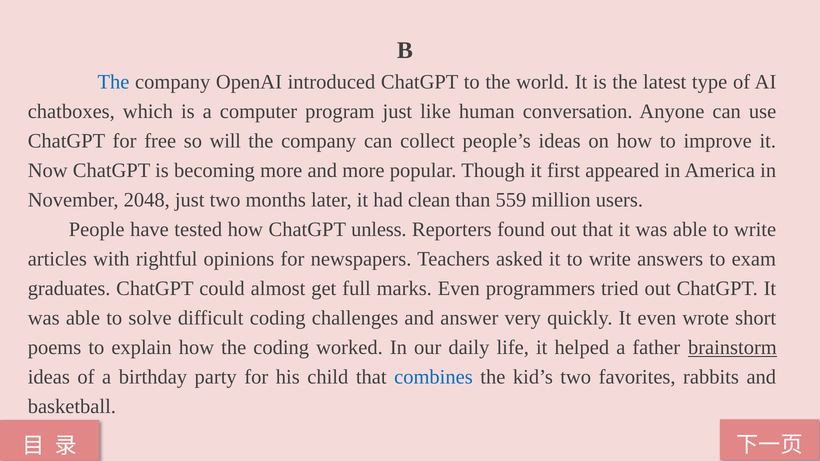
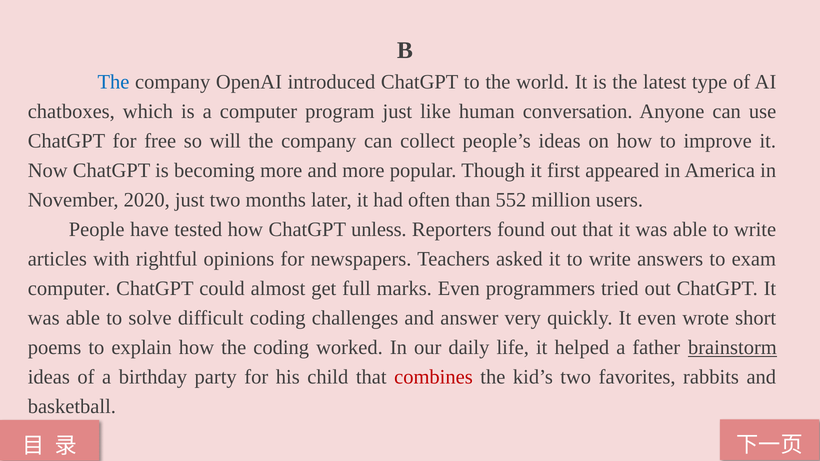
2048: 2048 -> 2020
clean: clean -> often
559: 559 -> 552
graduates at (69, 289): graduates -> computer
combines colour: blue -> red
